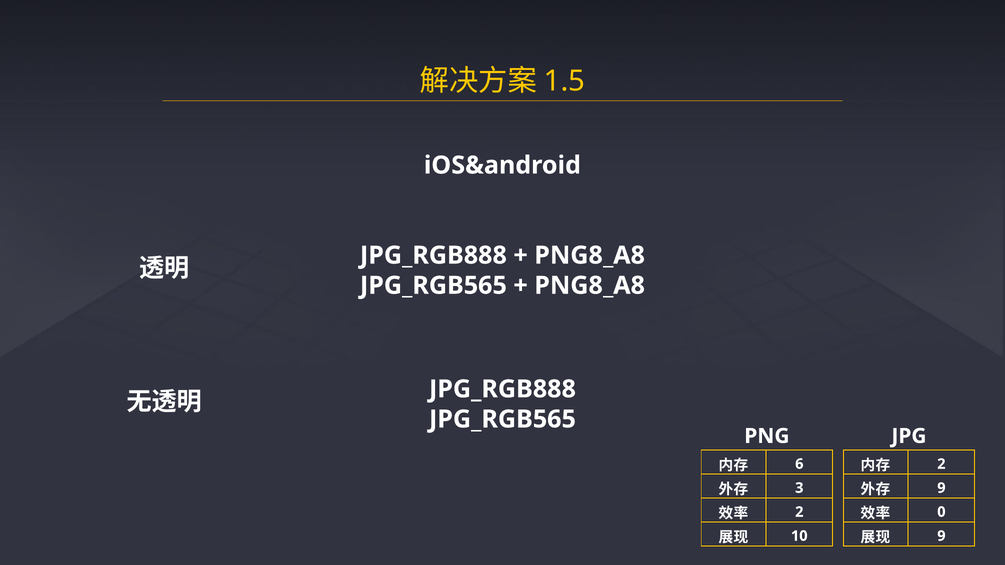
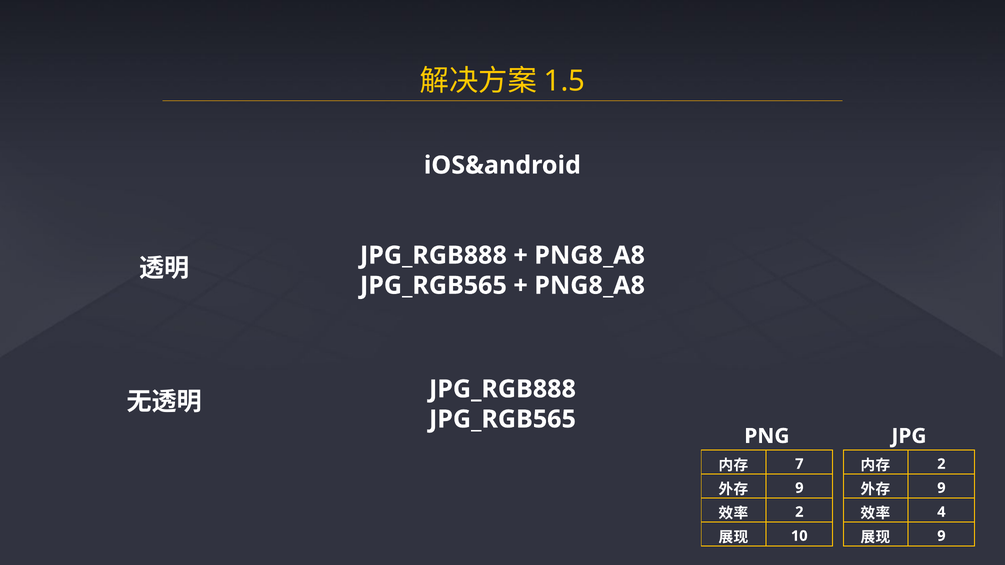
6: 6 -> 7
3 at (799, 488): 3 -> 9
0: 0 -> 4
